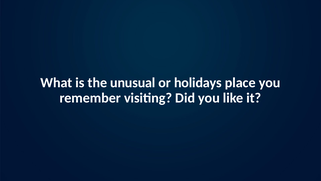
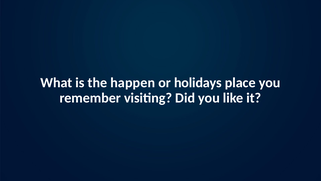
unusual: unusual -> happen
